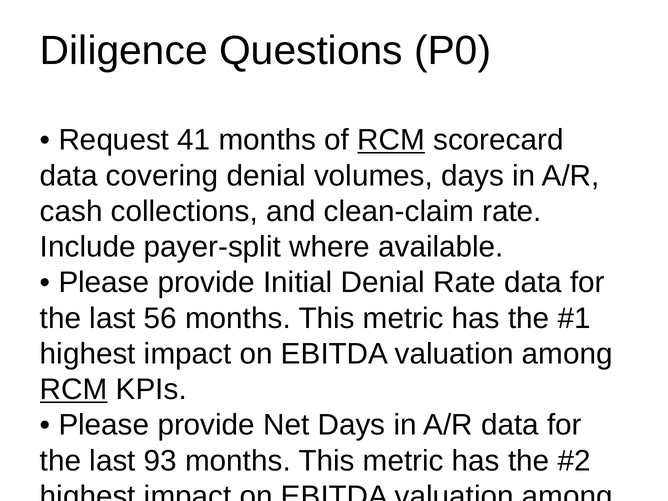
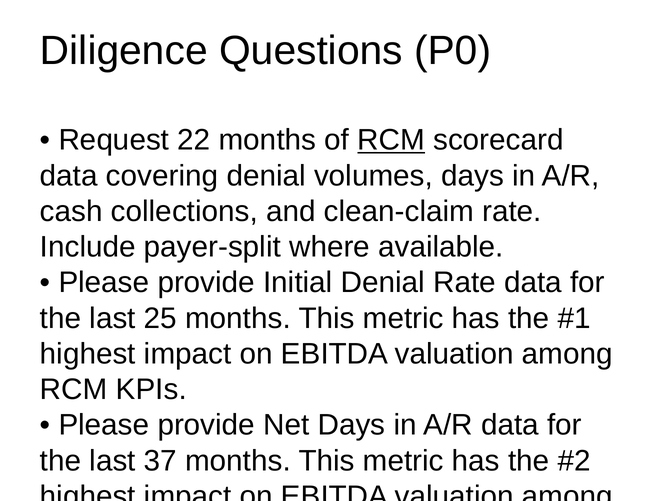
41: 41 -> 22
56: 56 -> 25
RCM at (74, 390) underline: present -> none
93: 93 -> 37
